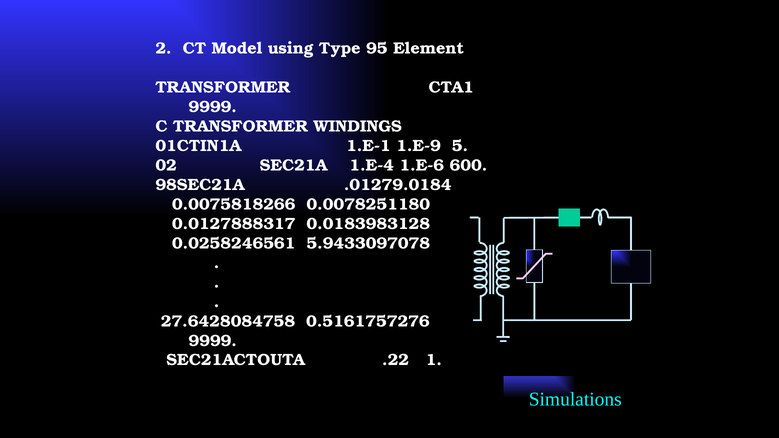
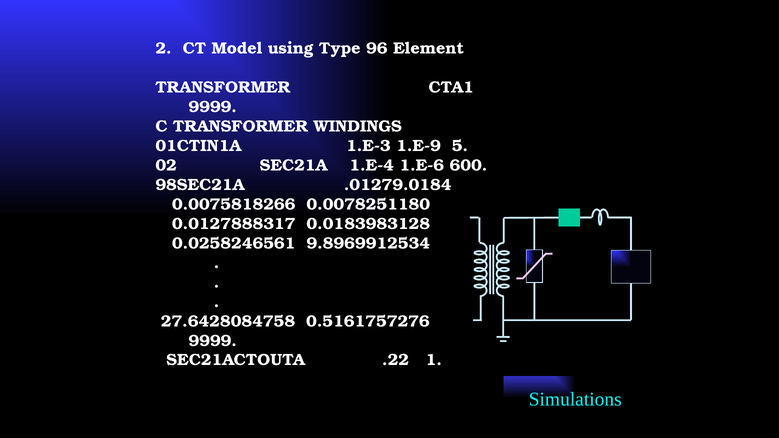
95: 95 -> 96
1.E-1: 1.E-1 -> 1.E-3
5.9433097078: 5.9433097078 -> 9.8969912534
